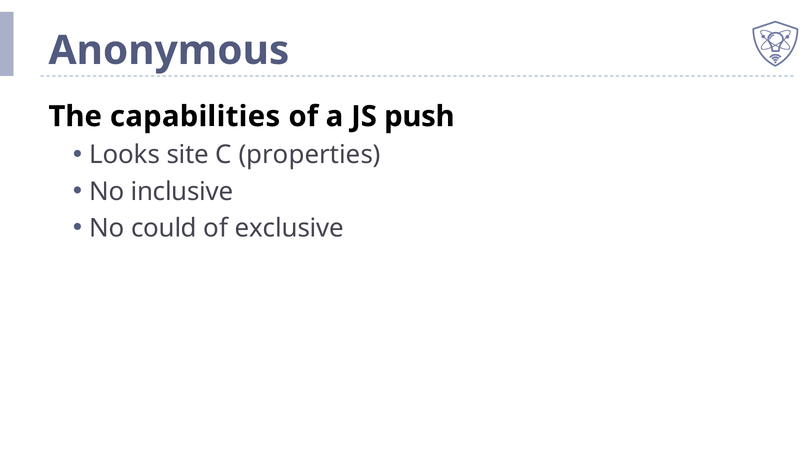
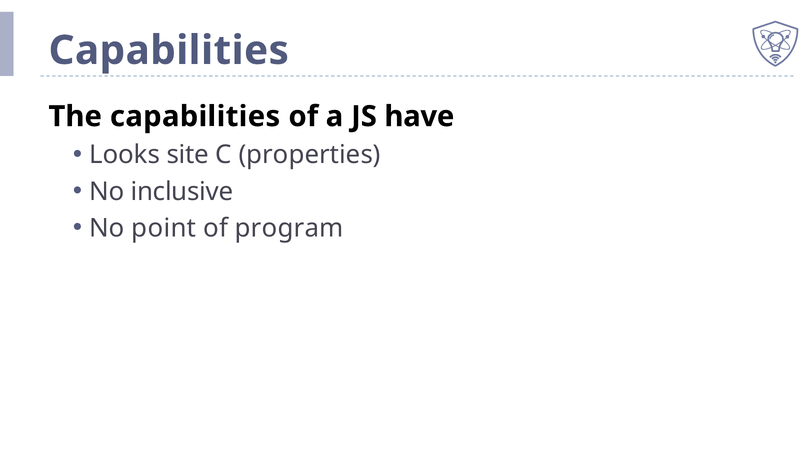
Anonymous at (169, 51): Anonymous -> Capabilities
push: push -> have
could: could -> point
exclusive: exclusive -> program
